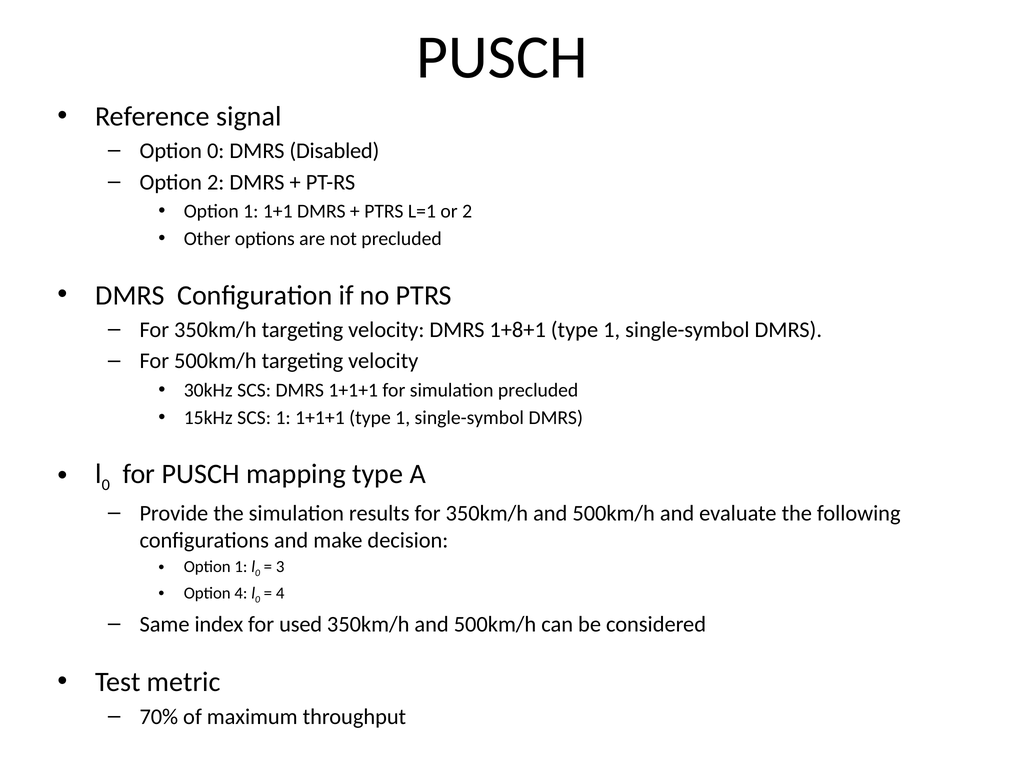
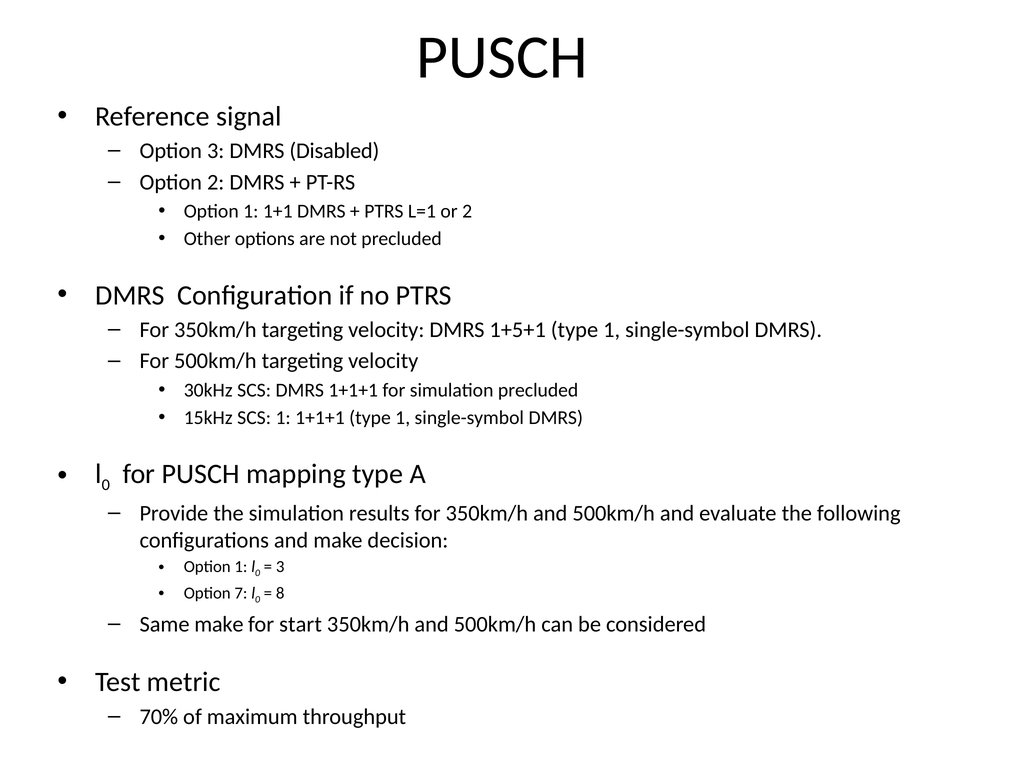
Option 0: 0 -> 3
1+8+1: 1+8+1 -> 1+5+1
Option 4: 4 -> 7
4 at (280, 593): 4 -> 8
Same index: index -> make
used: used -> start
